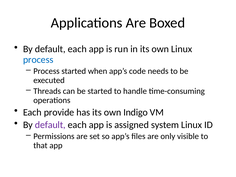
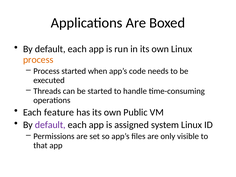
process at (38, 60) colour: blue -> orange
provide: provide -> feature
Indigo: Indigo -> Public
